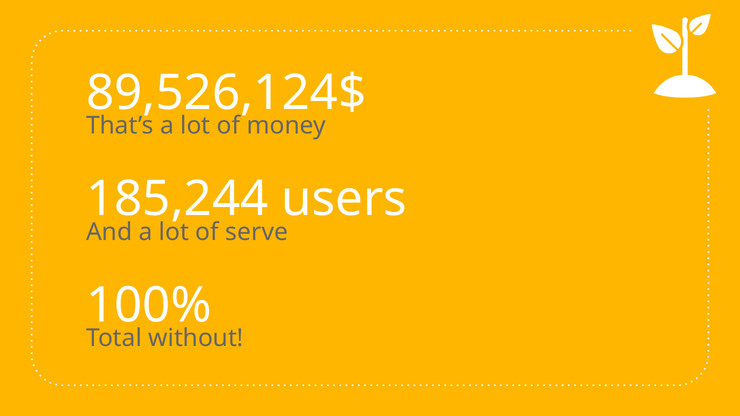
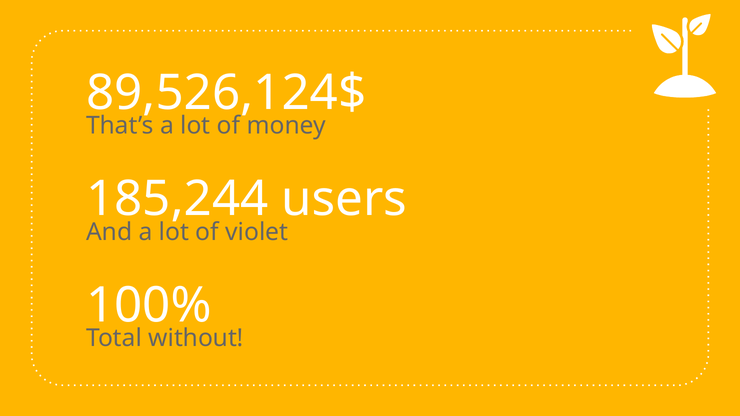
serve: serve -> violet
